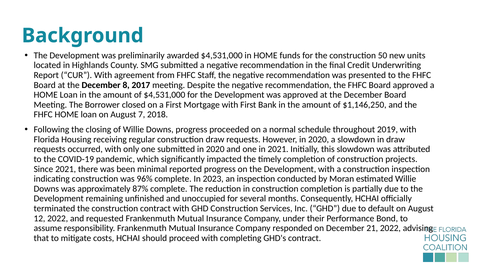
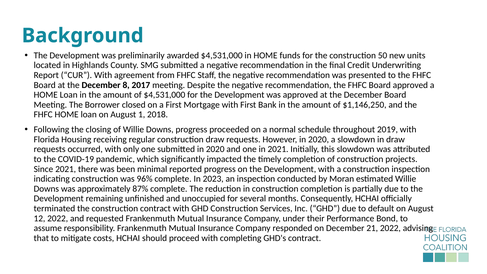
7: 7 -> 1
